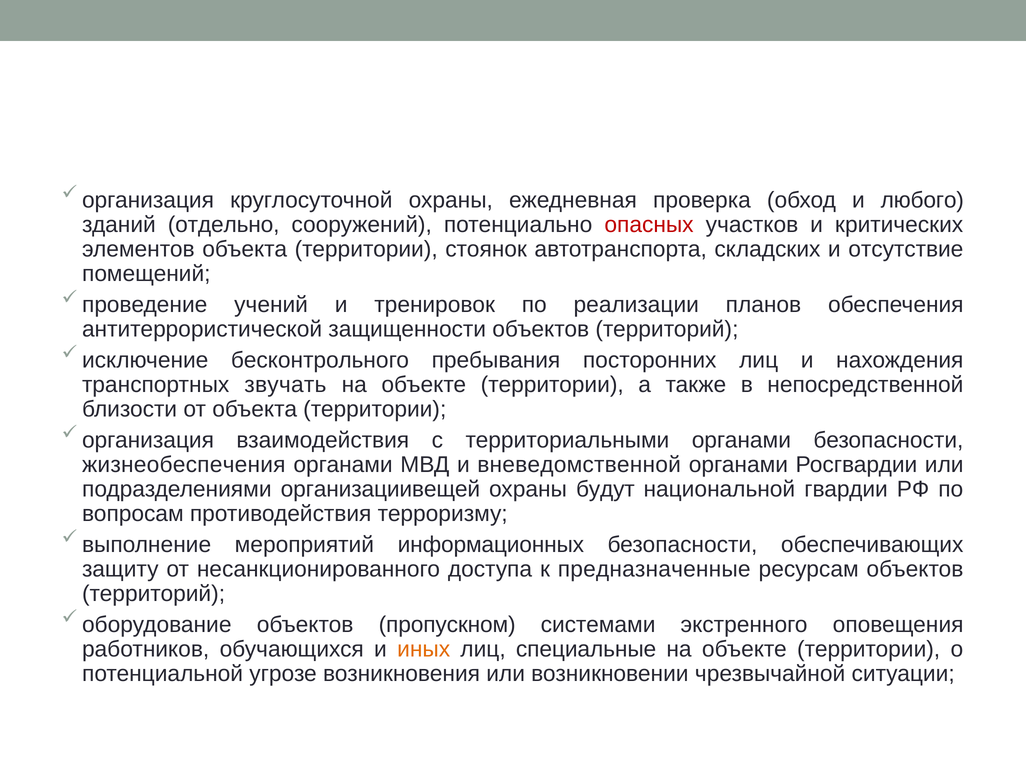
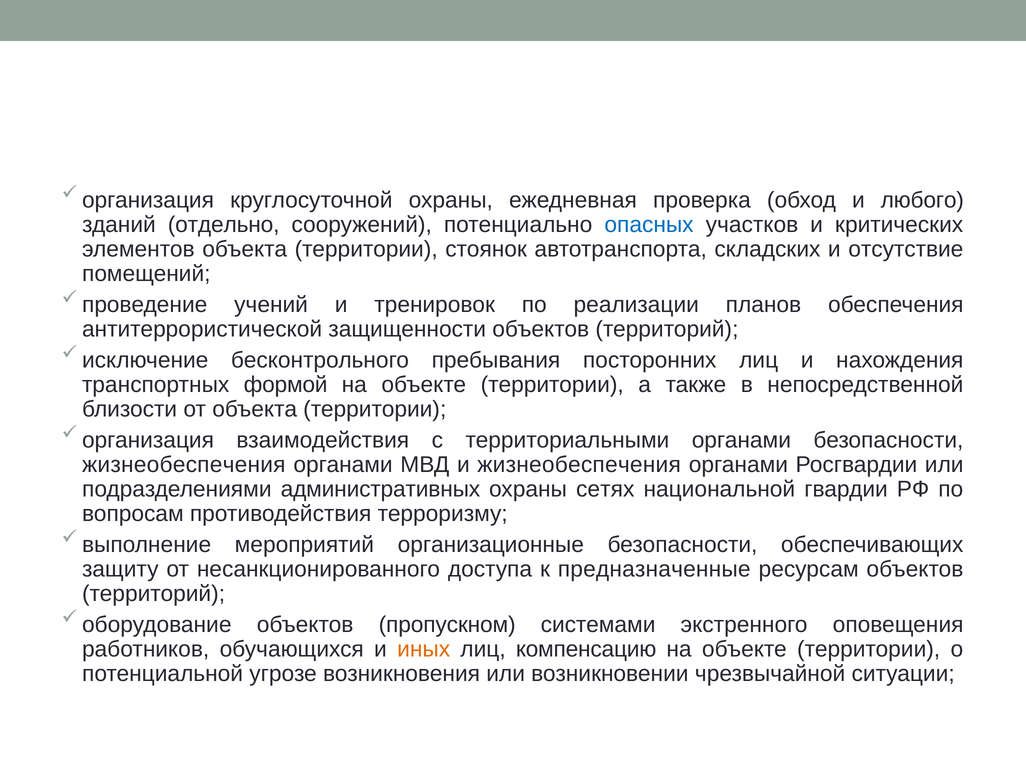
опасных colour: red -> blue
звучать: звучать -> формой
и вневедомственной: вневедомственной -> жизнеобеспечения
организациивещей: организациивещей -> административных
будут: будут -> сетях
информационных: информационных -> организационные
специальные: специальные -> компенсацию
